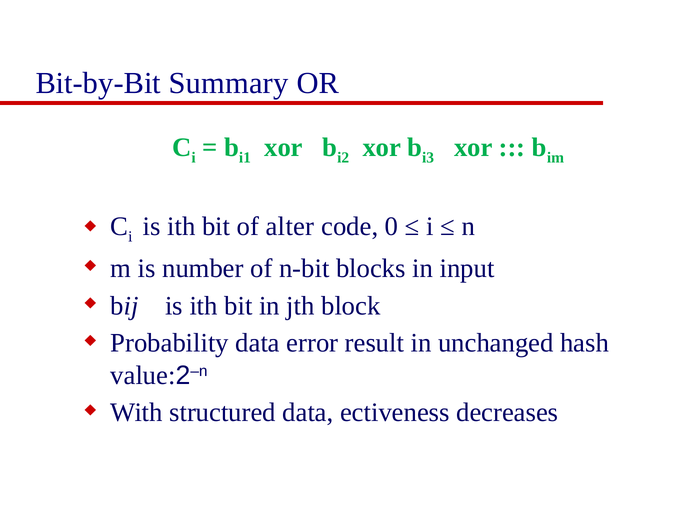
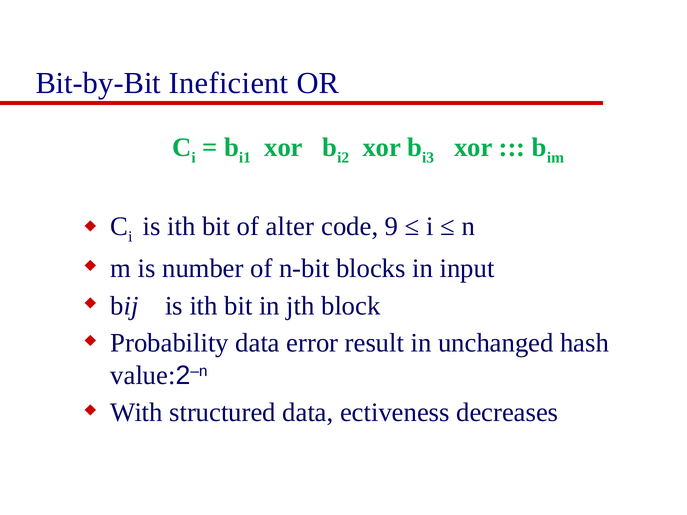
Summary: Summary -> Ineficient
0: 0 -> 9
